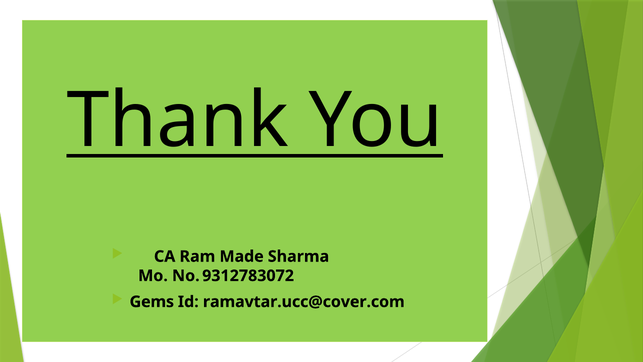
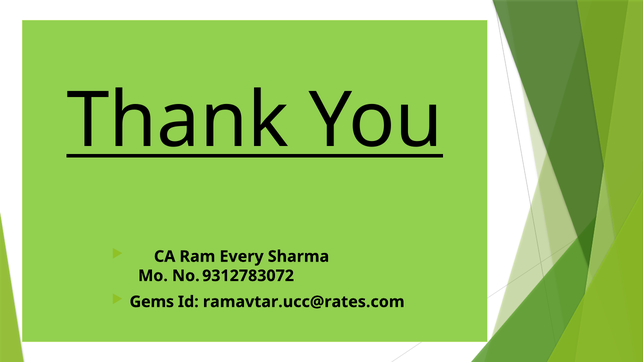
Made: Made -> Every
ramavtar.ucc@cover.com: ramavtar.ucc@cover.com -> ramavtar.ucc@rates.com
